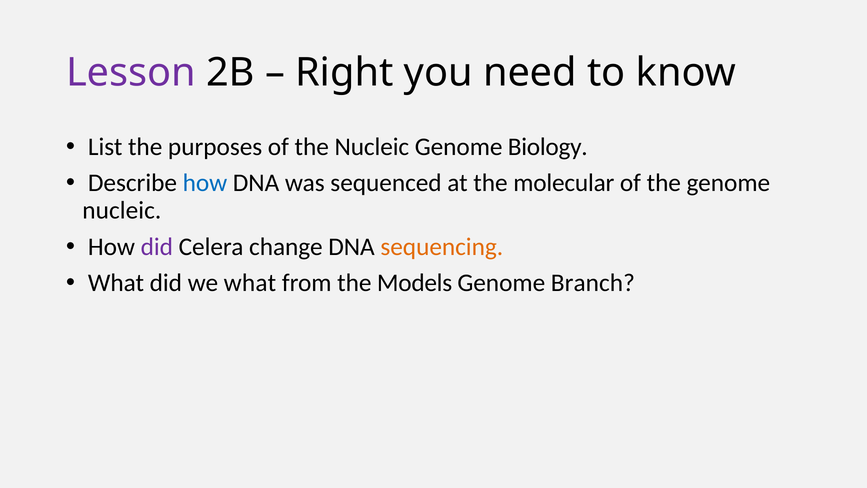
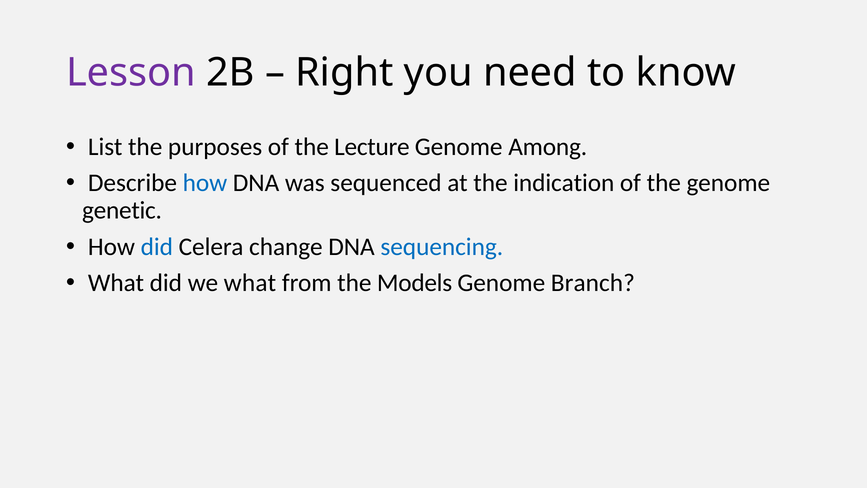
the Nucleic: Nucleic -> Lecture
Biology: Biology -> Among
molecular: molecular -> indication
nucleic at (122, 210): nucleic -> genetic
did at (157, 247) colour: purple -> blue
sequencing colour: orange -> blue
